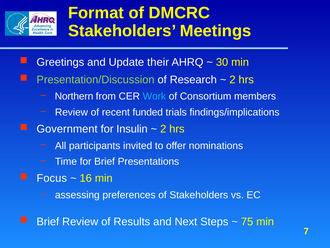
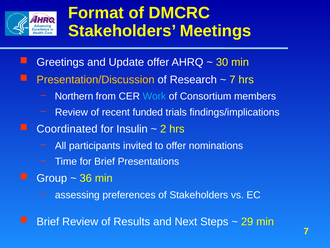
Update their: their -> offer
Presentation/Discussion colour: light green -> yellow
2 at (232, 80): 2 -> 7
Government: Government -> Coordinated
Focus: Focus -> Group
16: 16 -> 36
75: 75 -> 29
